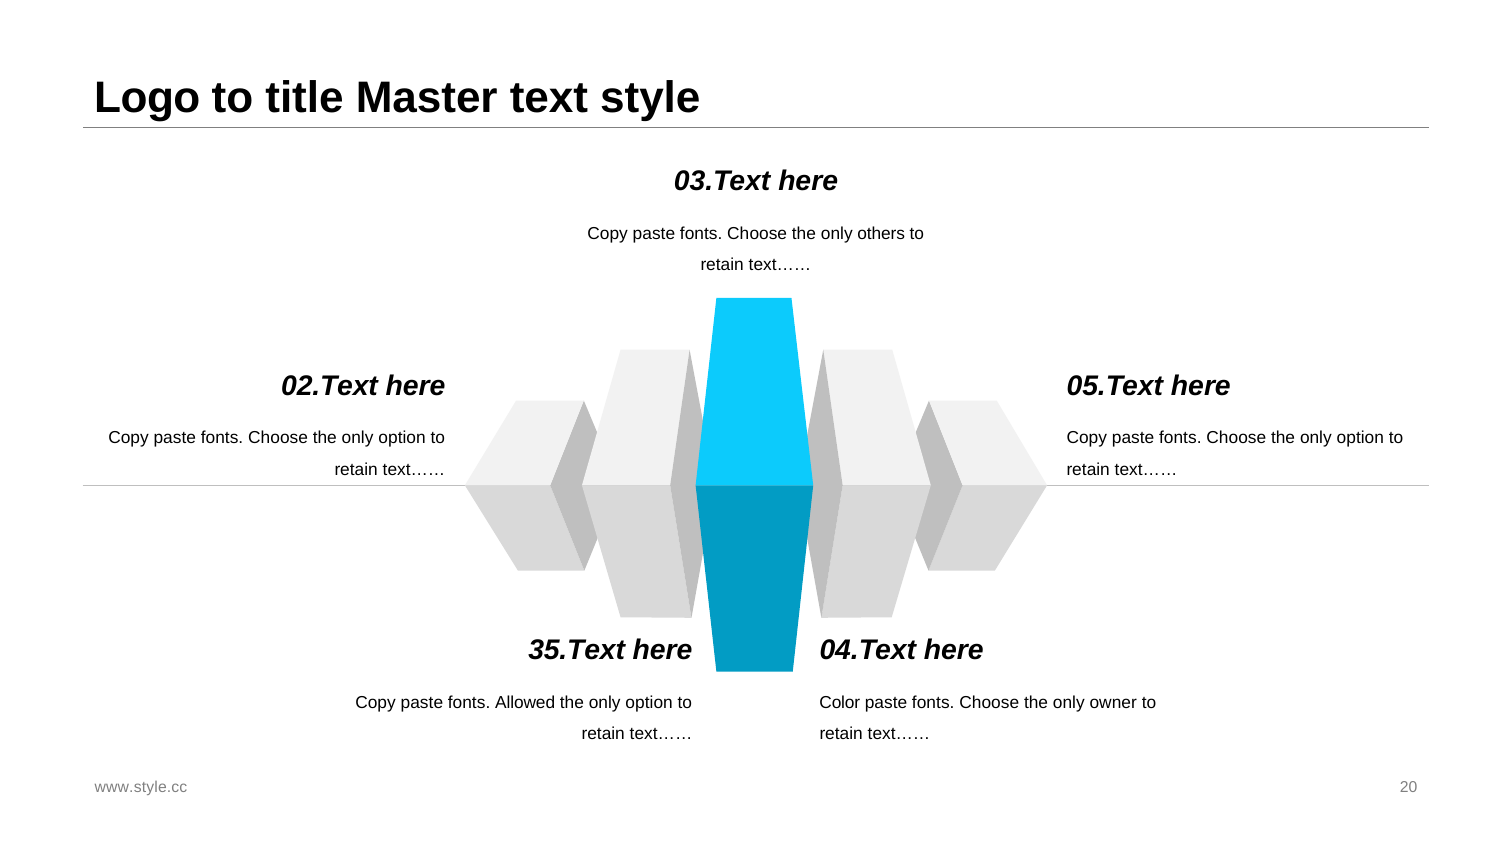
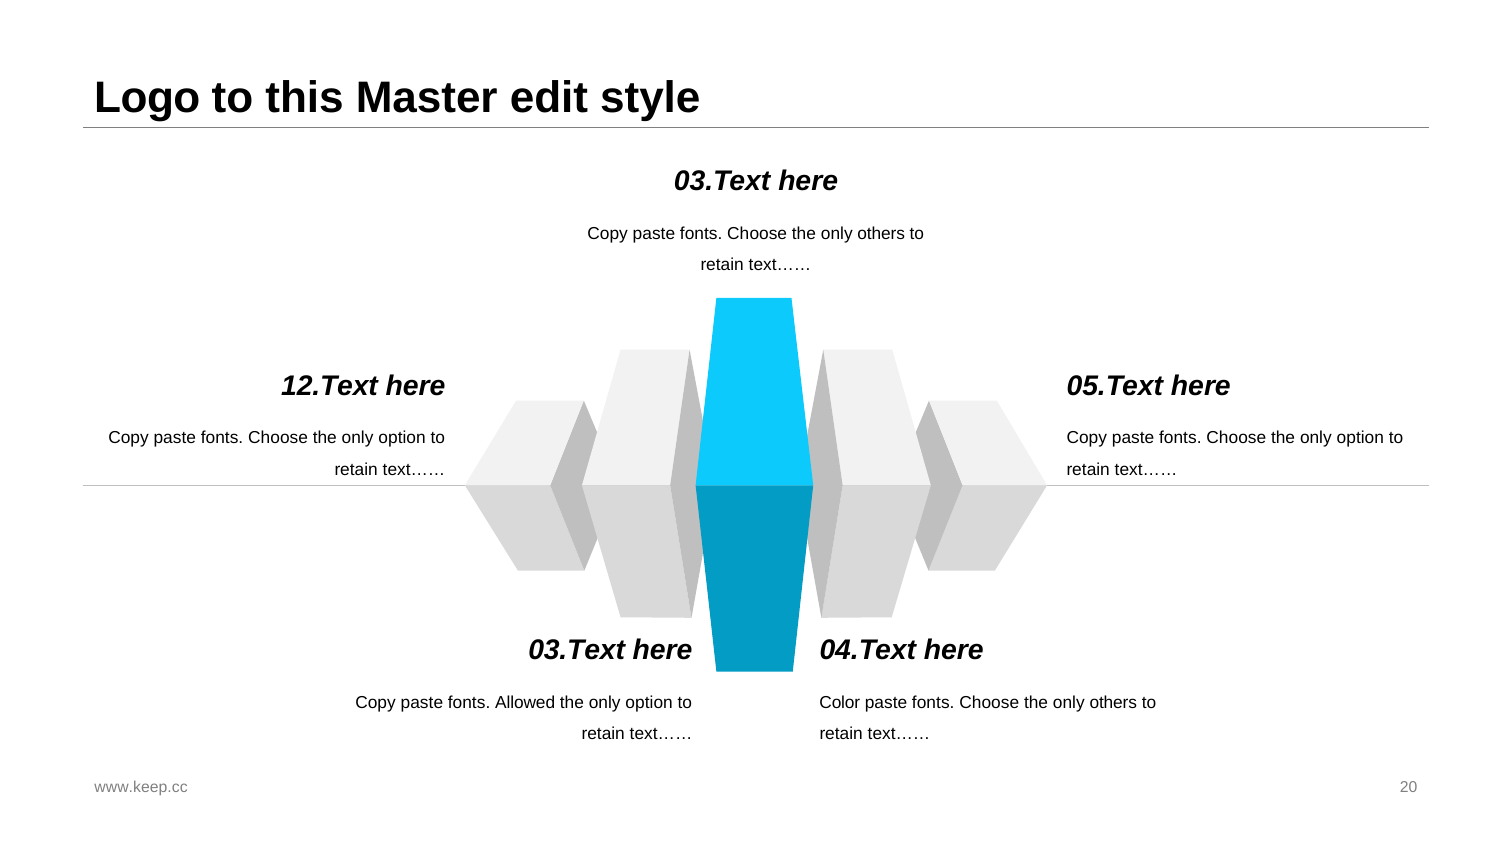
title: title -> this
text: text -> edit
02.Text: 02.Text -> 12.Text
35.Text at (577, 650): 35.Text -> 03.Text
owner at (1113, 703): owner -> others
www.style.cc: www.style.cc -> www.keep.cc
